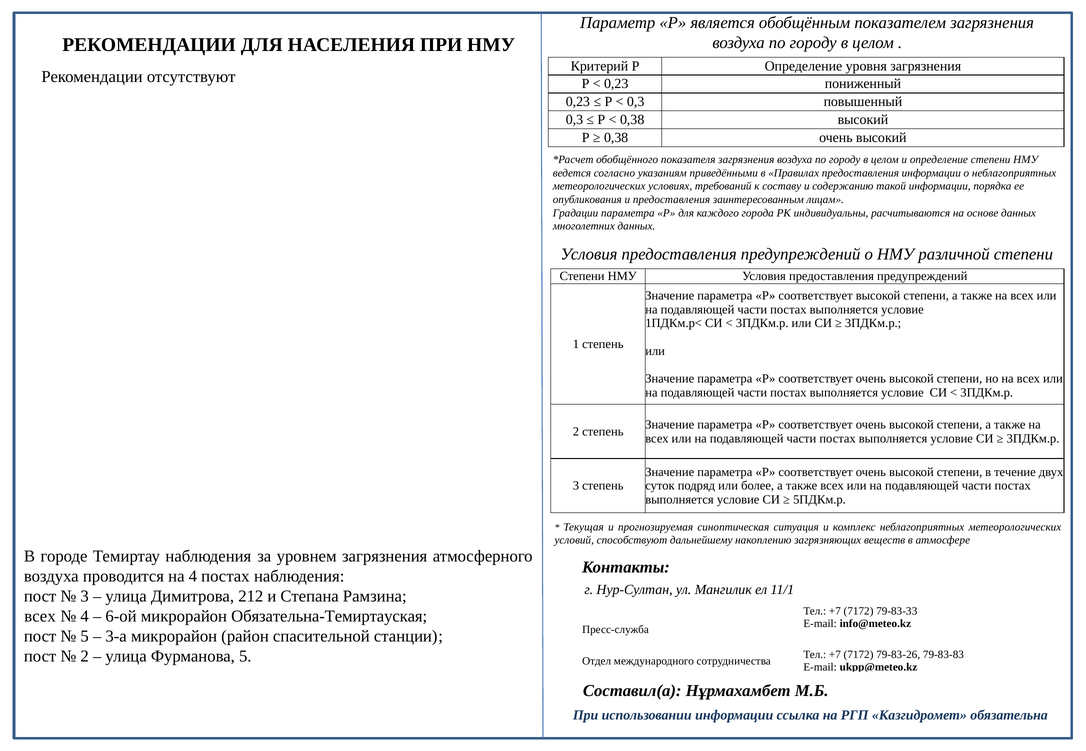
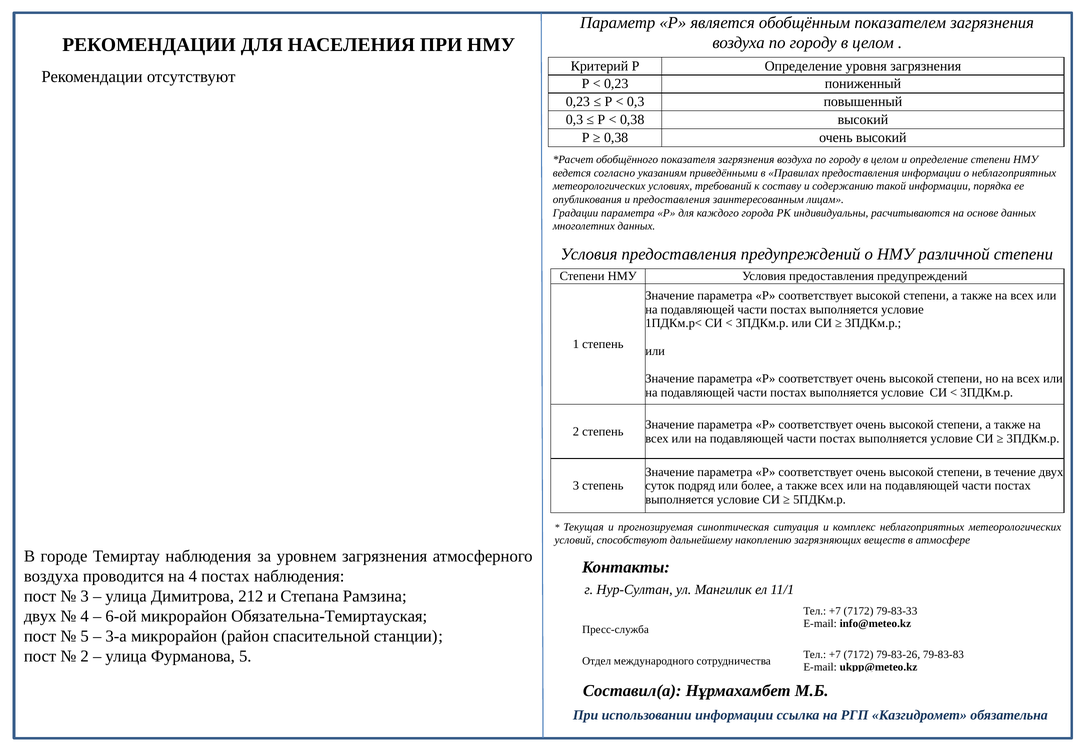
всех at (40, 617): всех -> двух
